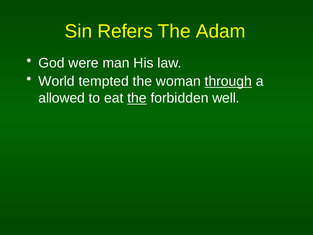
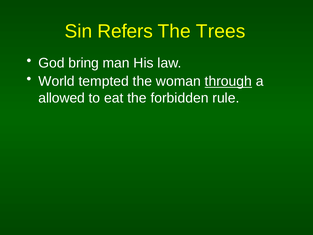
Adam: Adam -> Trees
were: were -> bring
the at (137, 98) underline: present -> none
well: well -> rule
